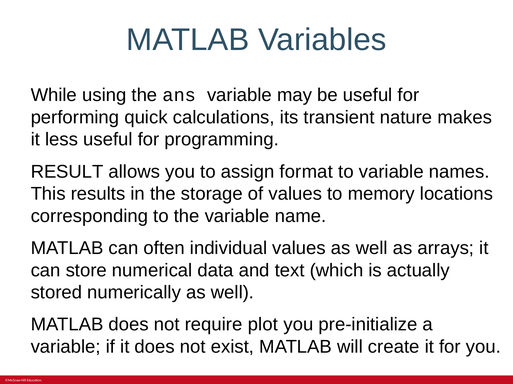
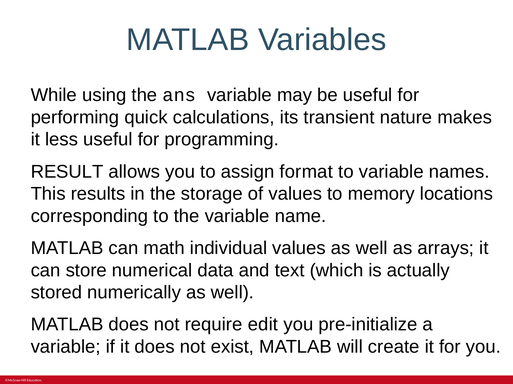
often: often -> math
plot: plot -> edit
